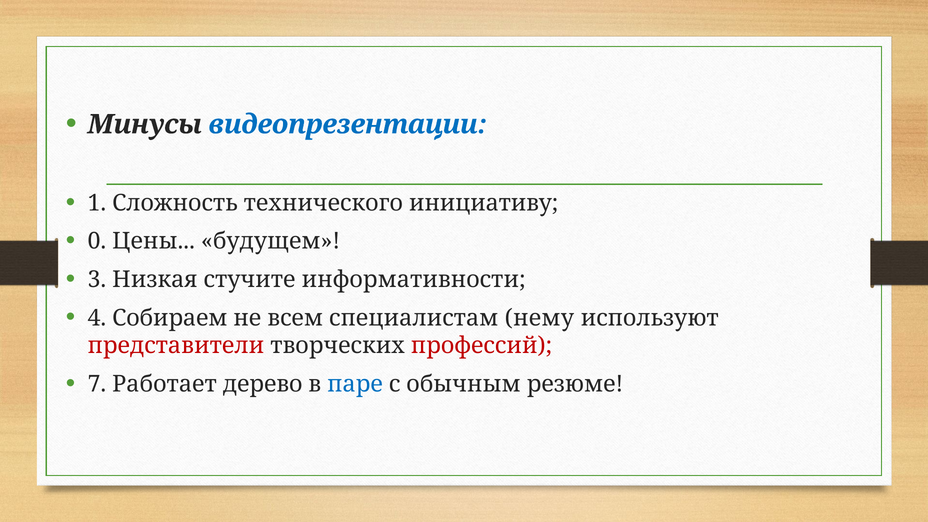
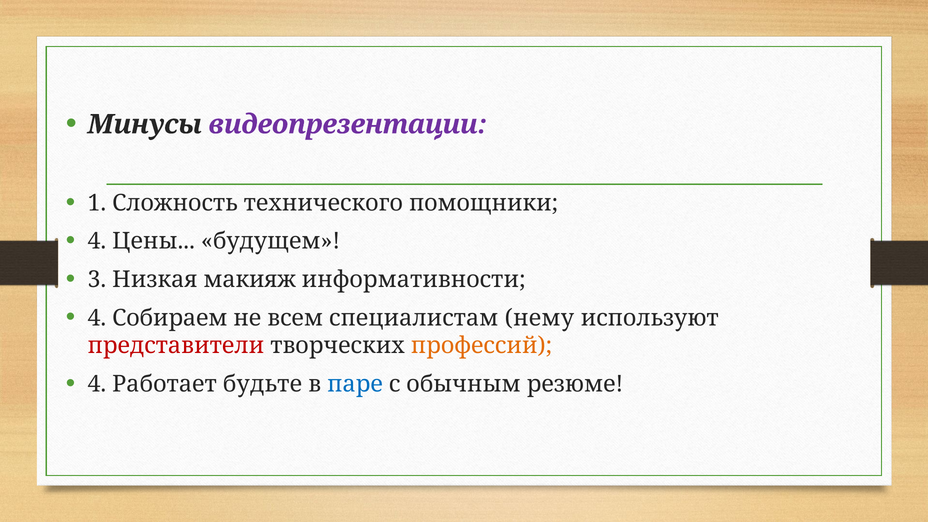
видеопрезентации colour: blue -> purple
инициативу: инициативу -> помощники
0 at (97, 241): 0 -> 4
стучите: стучите -> макияж
профессий colour: red -> orange
7 at (97, 384): 7 -> 4
дерево: дерево -> будьте
